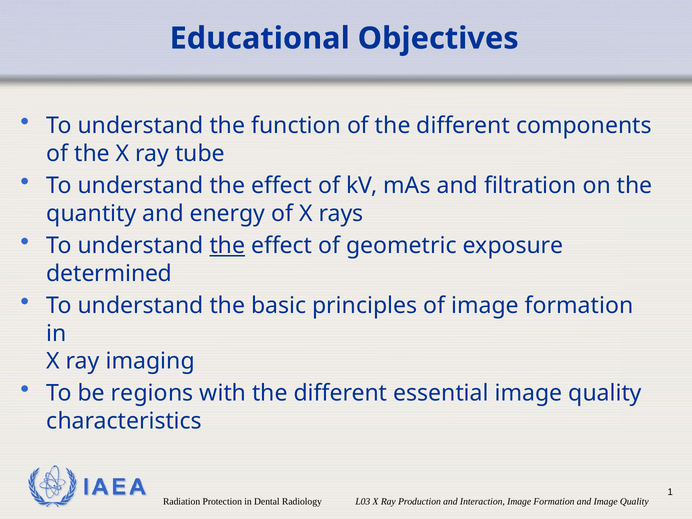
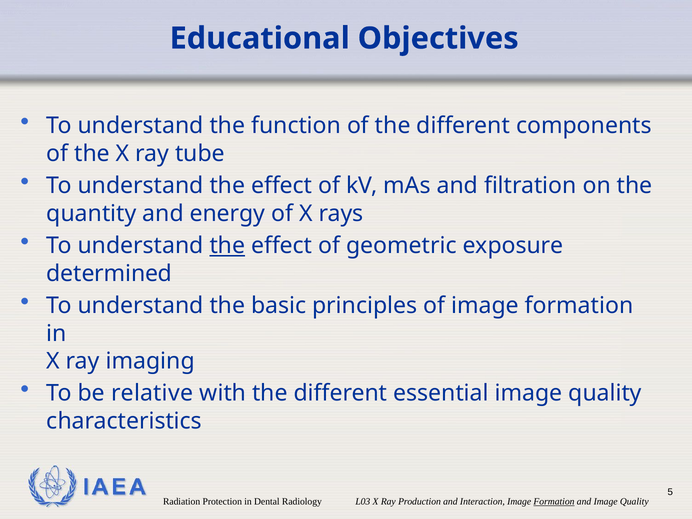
regions: regions -> relative
1: 1 -> 5
Formation at (554, 502) underline: none -> present
